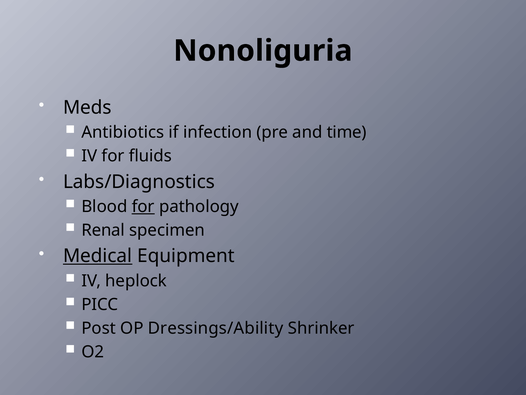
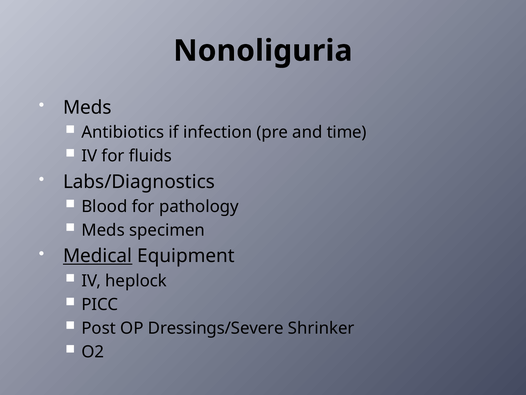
for at (143, 206) underline: present -> none
Renal at (103, 230): Renal -> Meds
Dressings/Ability: Dressings/Ability -> Dressings/Severe
